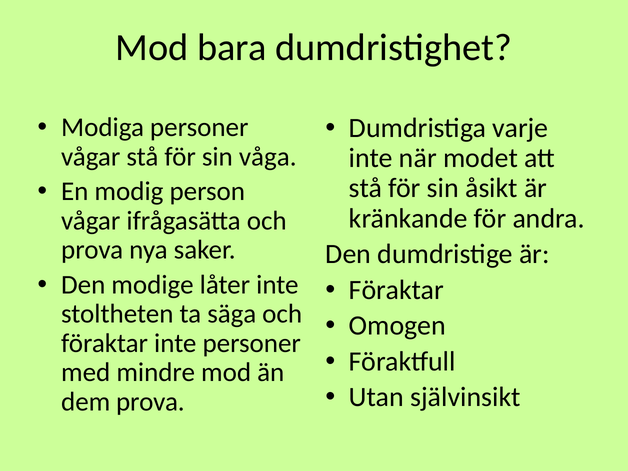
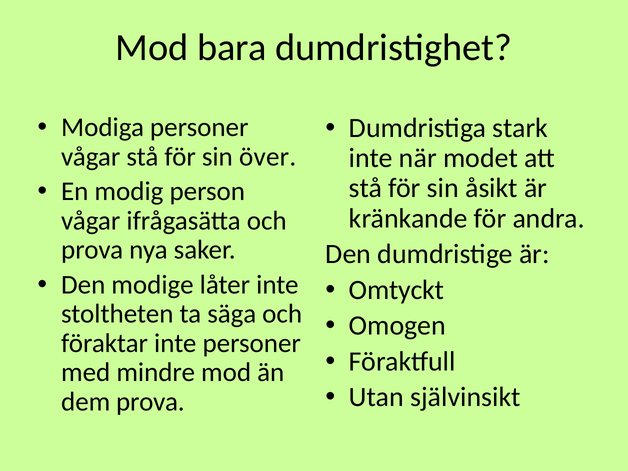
varje: varje -> stark
våga: våga -> över
Föraktar at (396, 290): Föraktar -> Omtyckt
